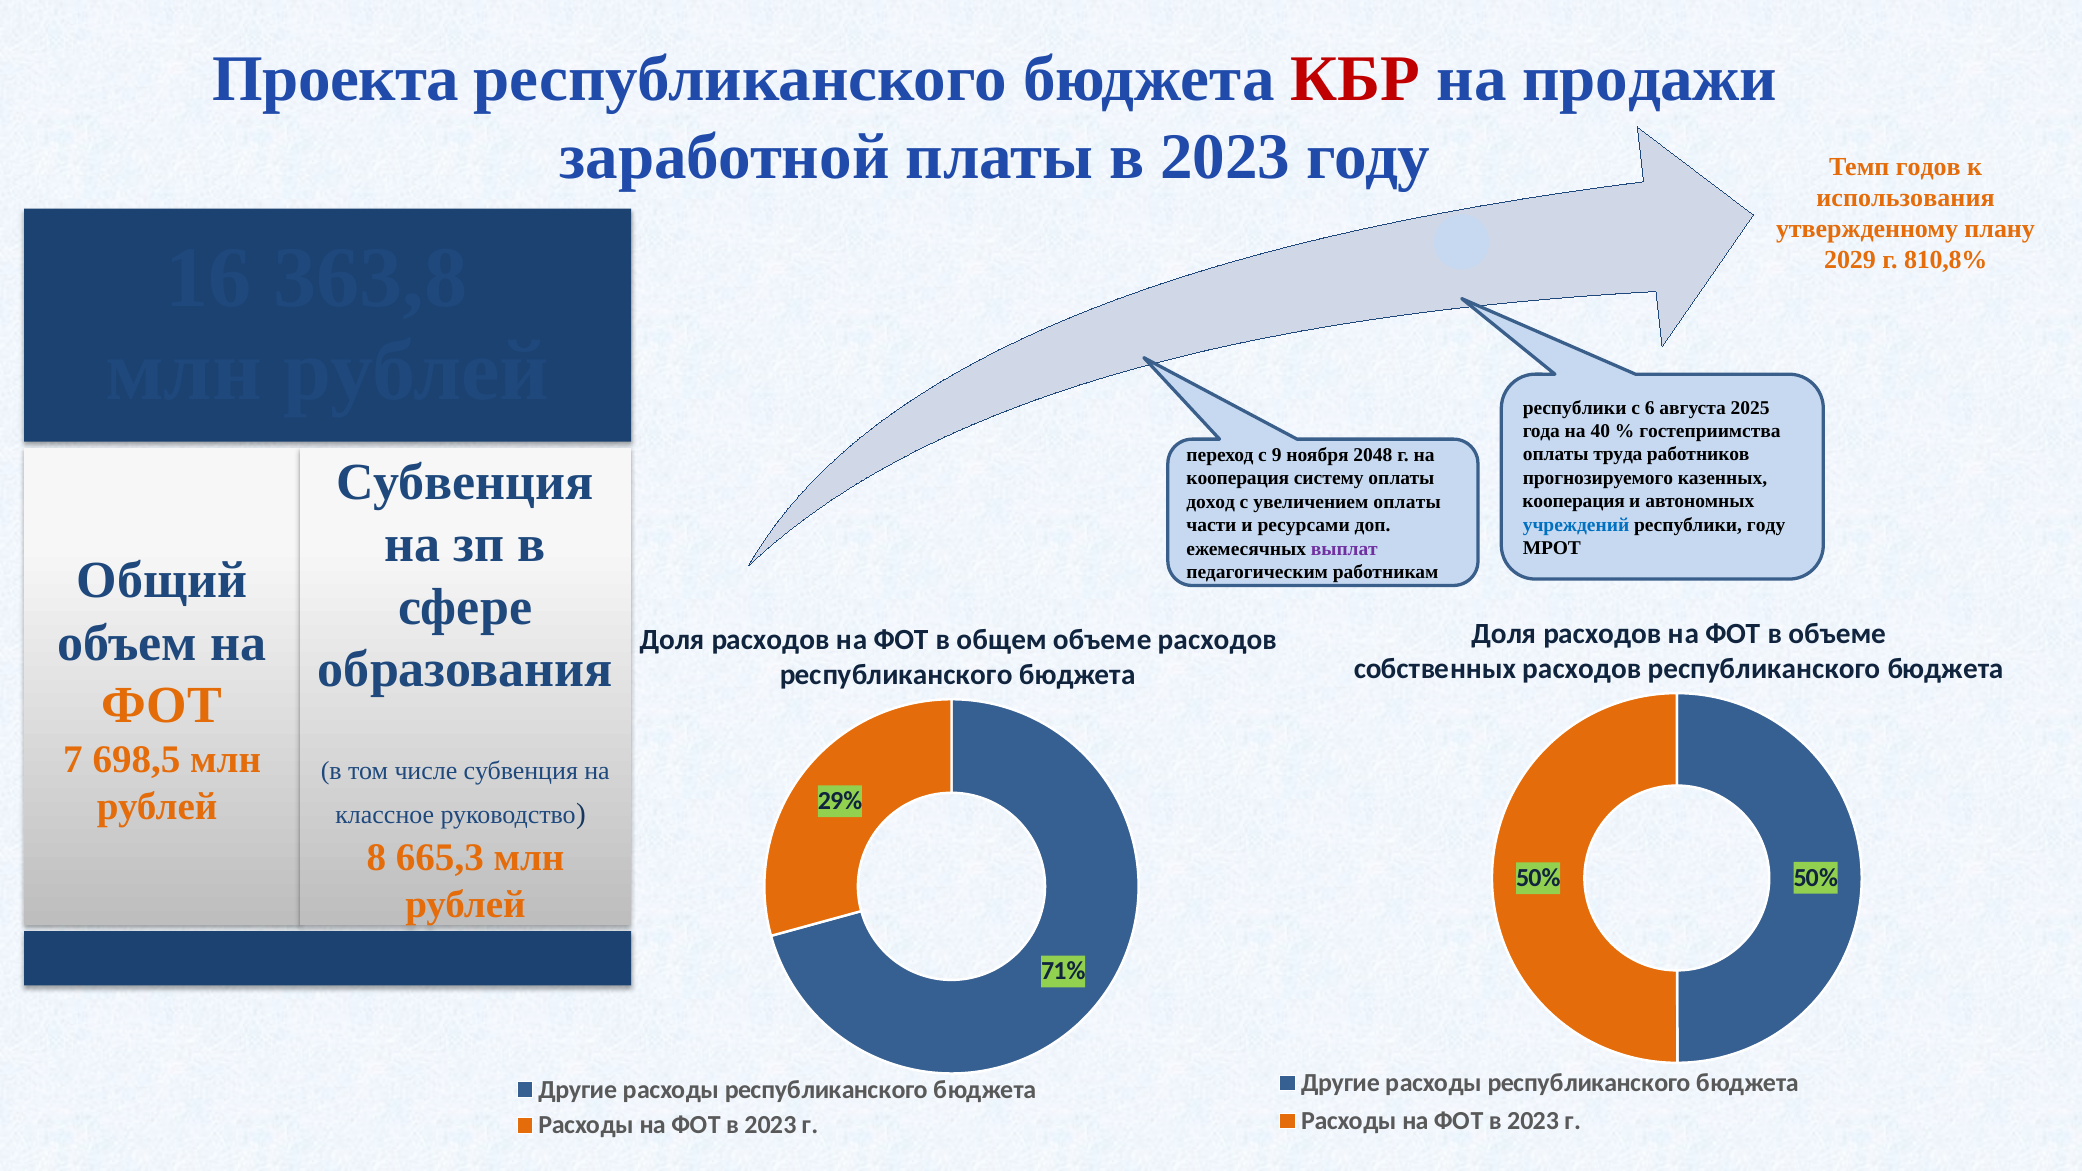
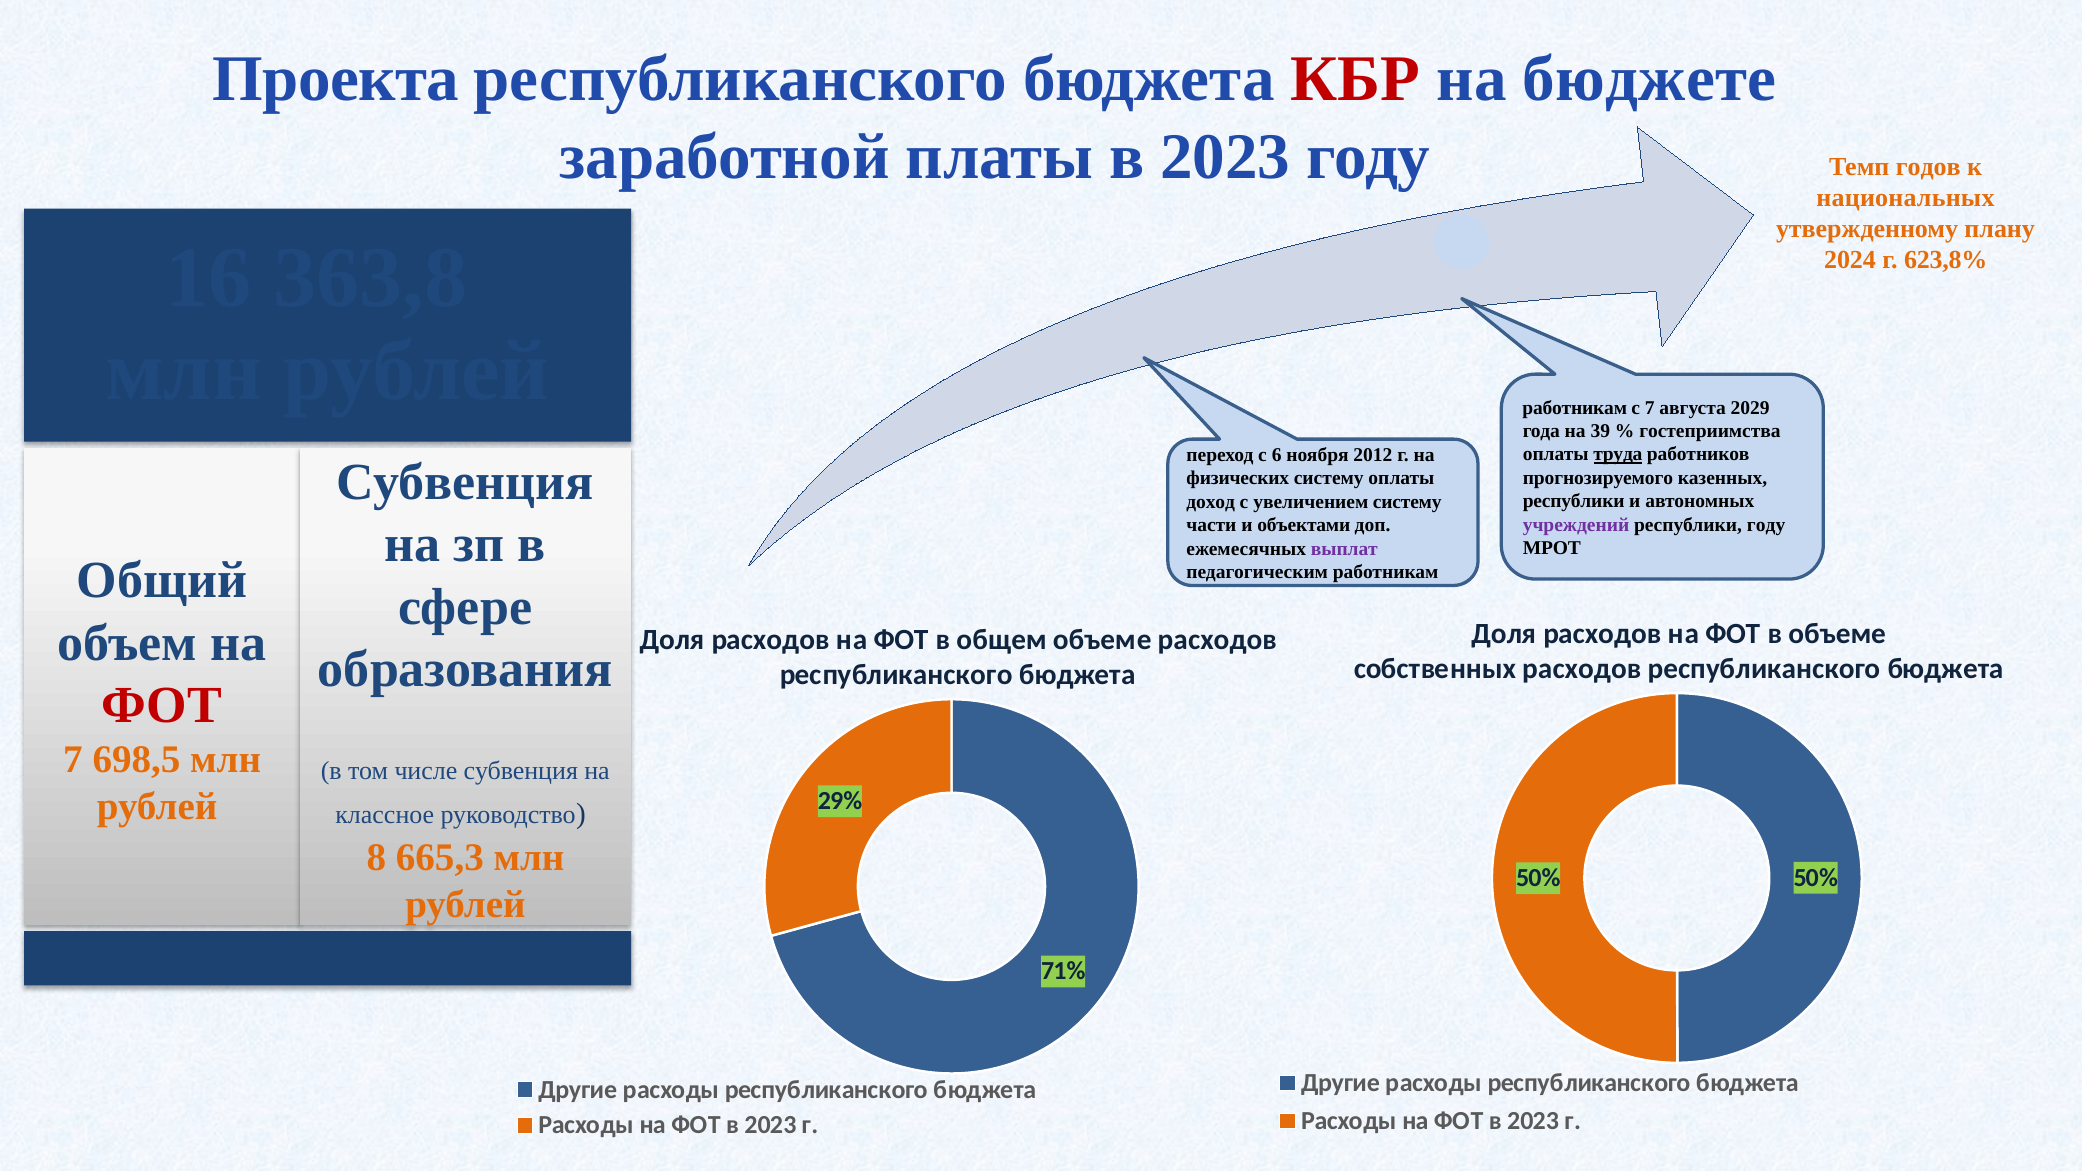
продажи: продажи -> бюджете
использования: использования -> национальных
2029: 2029 -> 2024
810,8%: 810,8% -> 623,8%
республики at (1575, 408): республики -> работникам
с 6: 6 -> 7
2025: 2025 -> 2029
40: 40 -> 39
труда underline: none -> present
9: 9 -> 6
2048: 2048 -> 2012
кооперация at (1238, 479): кооперация -> физических
кооперация at (1574, 501): кооперация -> республики
увеличением оплаты: оплаты -> систему
учреждений colour: blue -> purple
ресурсами: ресурсами -> объектами
ФОТ at (162, 706) colour: orange -> red
